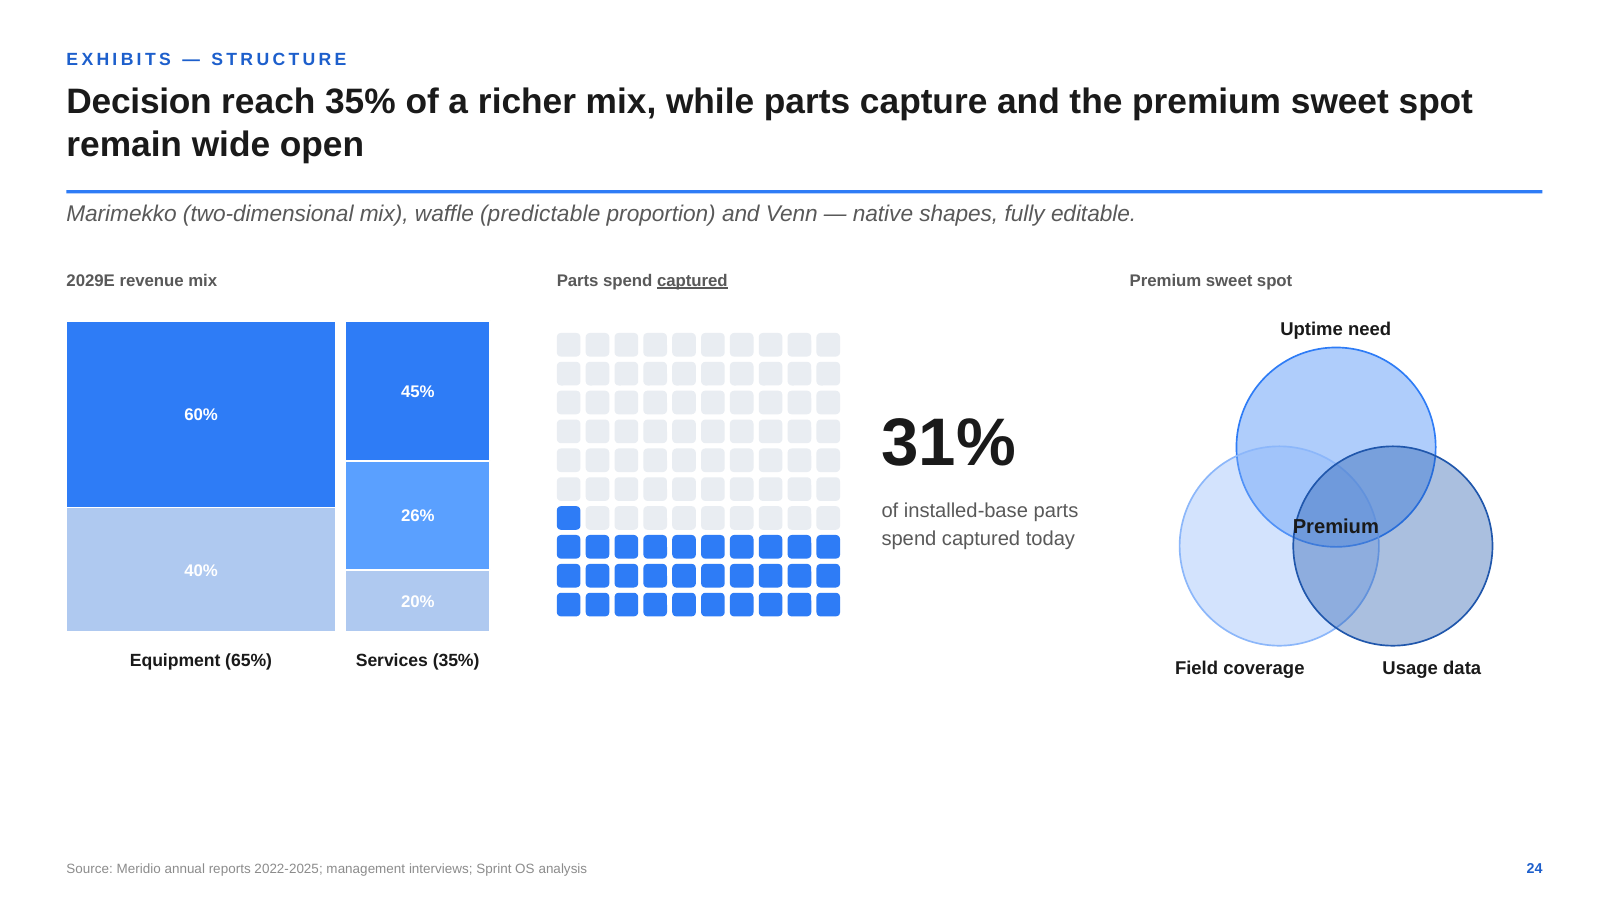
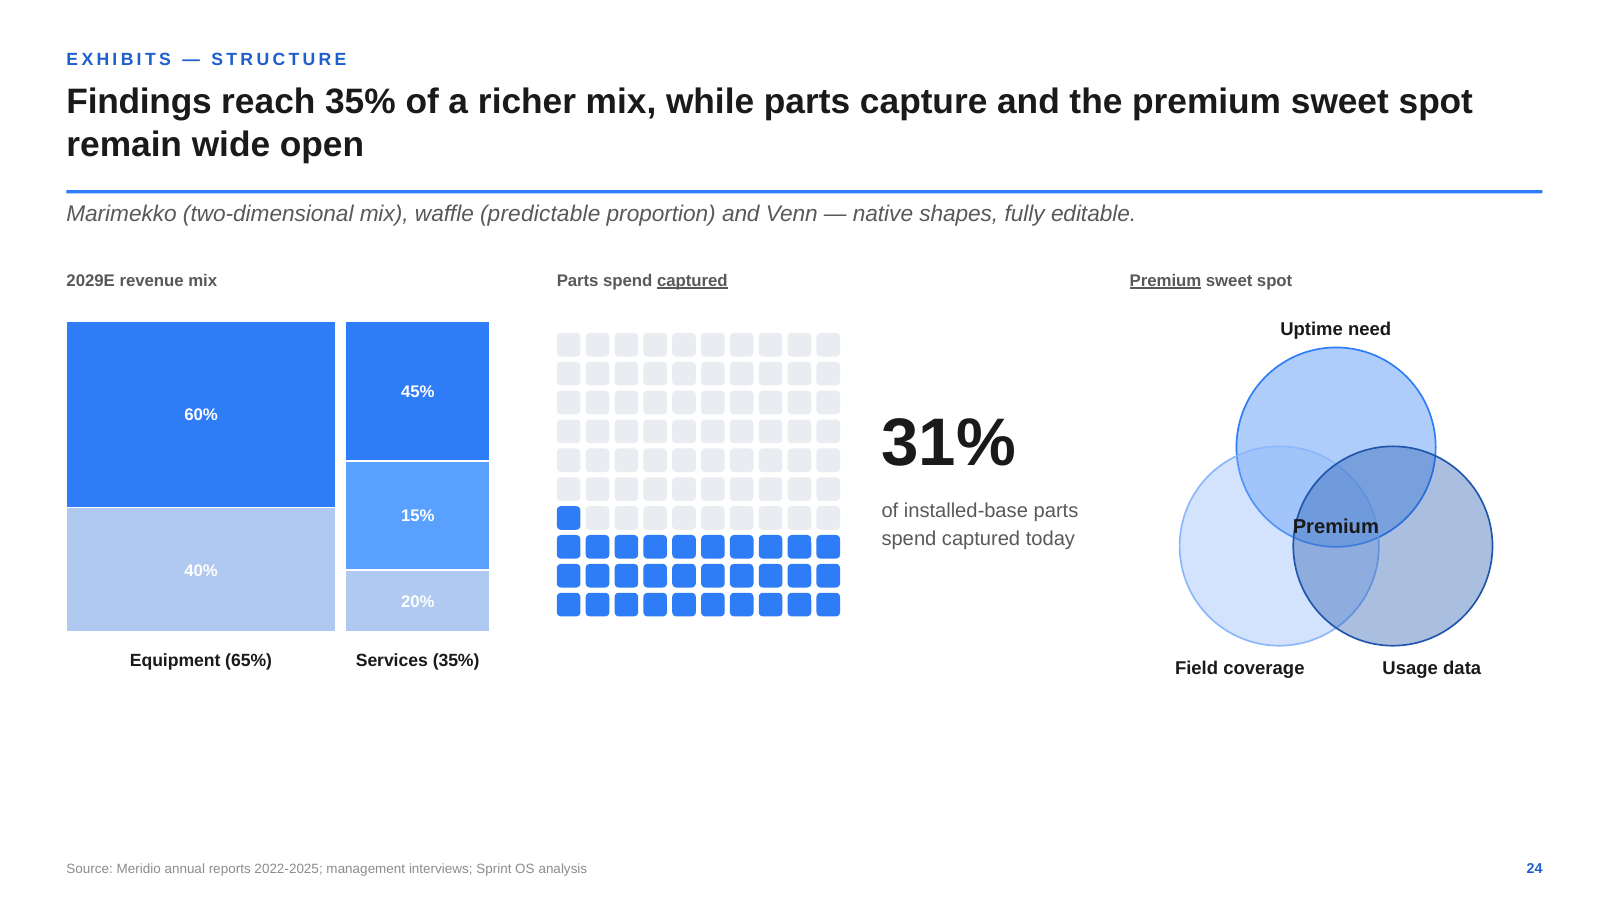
Decision: Decision -> Findings
Premium at (1165, 281) underline: none -> present
26%: 26% -> 15%
